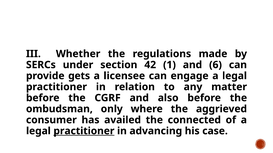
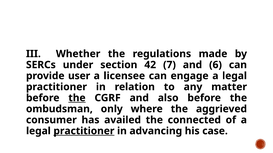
1: 1 -> 7
gets: gets -> user
the at (77, 98) underline: none -> present
